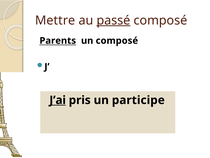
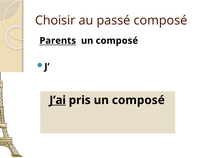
Mettre: Mettre -> Choisir
passé underline: present -> none
pris un participe: participe -> composé
